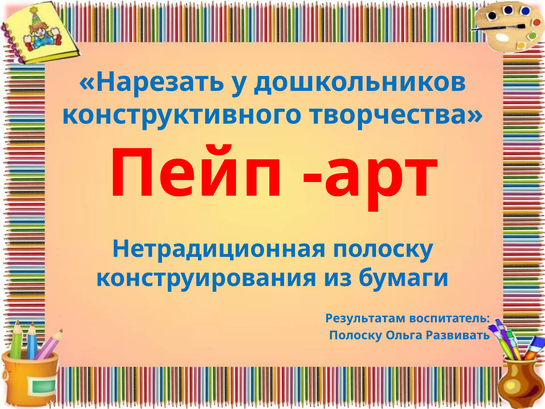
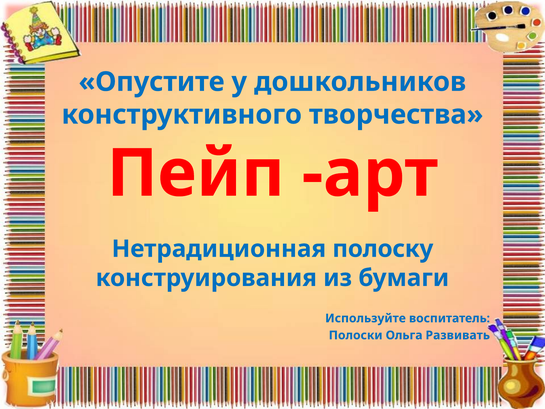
Нарезать: Нарезать -> Опустите
Результатам: Результатам -> Используйте
Полоску at (356, 335): Полоску -> Полоски
